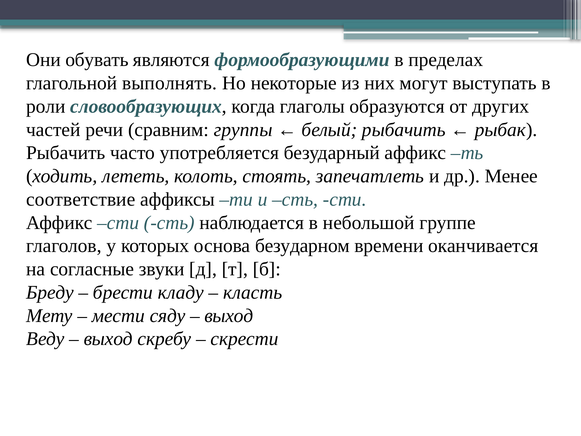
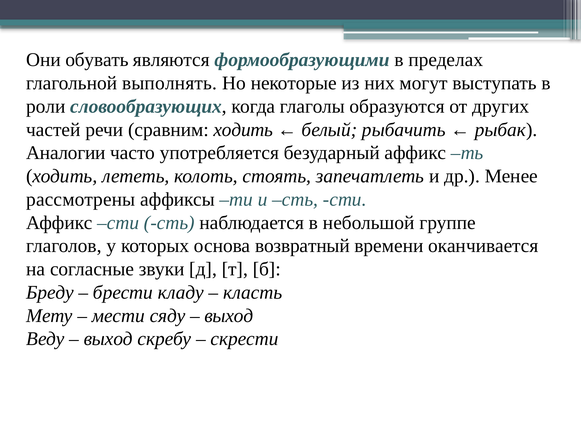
сравним группы: группы -> ходить
Рыбачить at (66, 153): Рыбачить -> Аналогии
соответствие: соответствие -> рассмотрены
безударном: безударном -> возвратный
